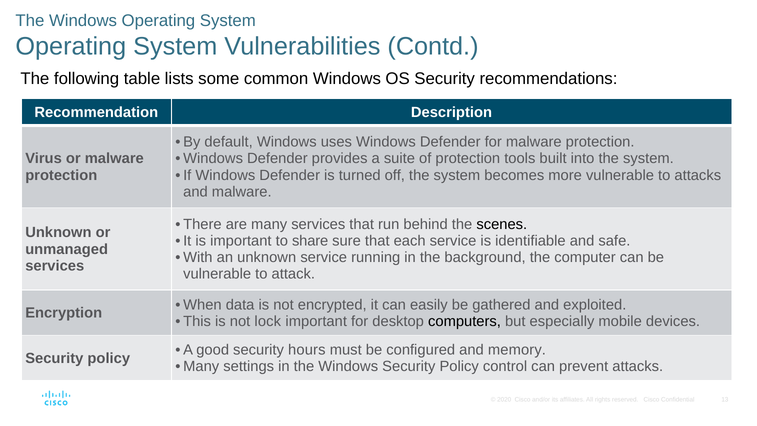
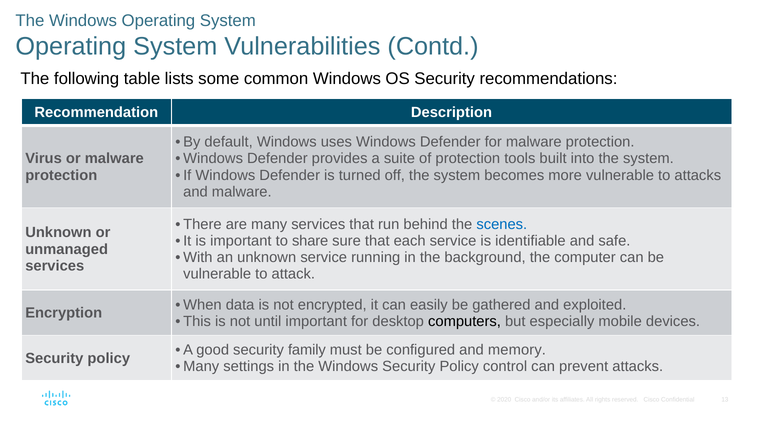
scenes colour: black -> blue
lock: lock -> until
hours: hours -> family
